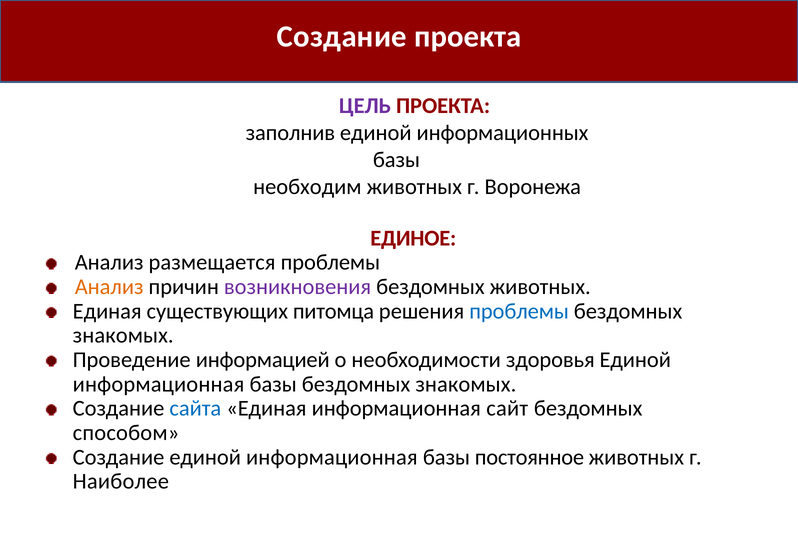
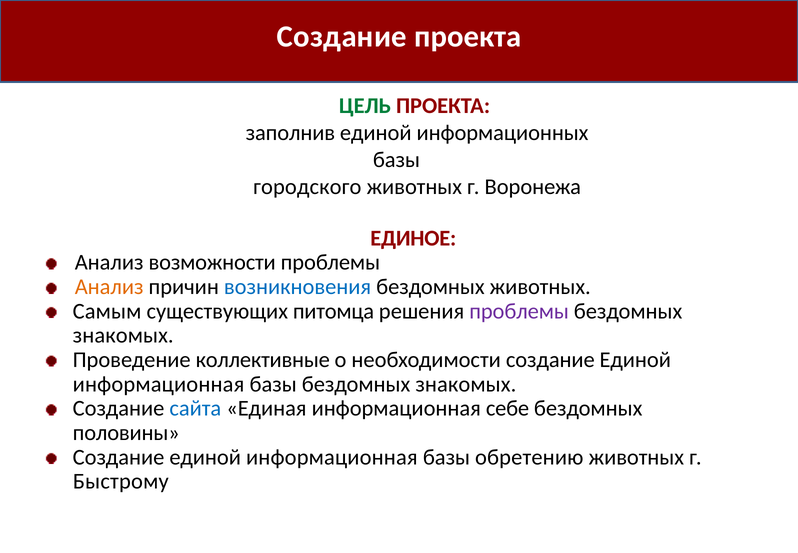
ЦЕЛЬ colour: purple -> green
необходим: необходим -> городского
размещается: размещается -> возможности
возникновения colour: purple -> blue
Единая at (107, 311): Единая -> Самым
проблемы at (519, 311) colour: blue -> purple
информацией: информацией -> коллективные
необходимости здоровья: здоровья -> создание
сайт: сайт -> себе
способом: способом -> половины
постоянное: постоянное -> обретению
Наиболее: Наиболее -> Быстрому
